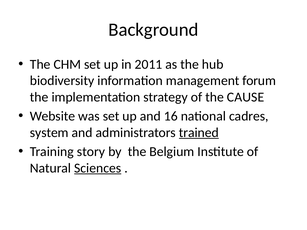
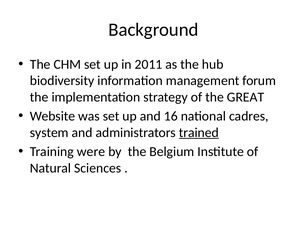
CAUSE: CAUSE -> GREAT
story: story -> were
Sciences underline: present -> none
